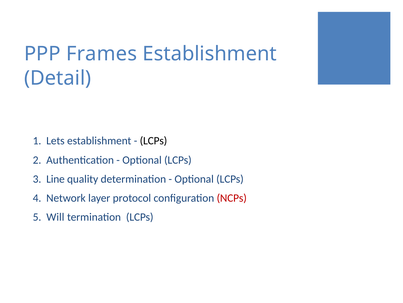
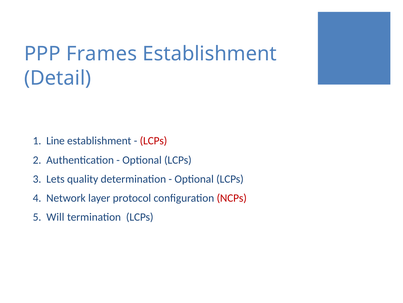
Lets: Lets -> Line
LCPs at (154, 141) colour: black -> red
Line: Line -> Lets
